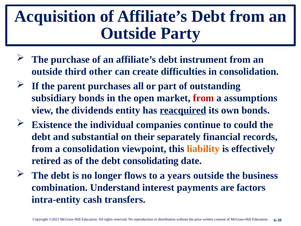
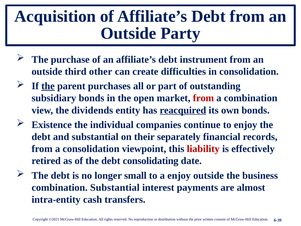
the at (48, 86) underline: none -> present
a assumptions: assumptions -> combination
to could: could -> enjoy
liability colour: orange -> red
flows: flows -> small
a years: years -> enjoy
combination Understand: Understand -> Substantial
factors: factors -> almost
